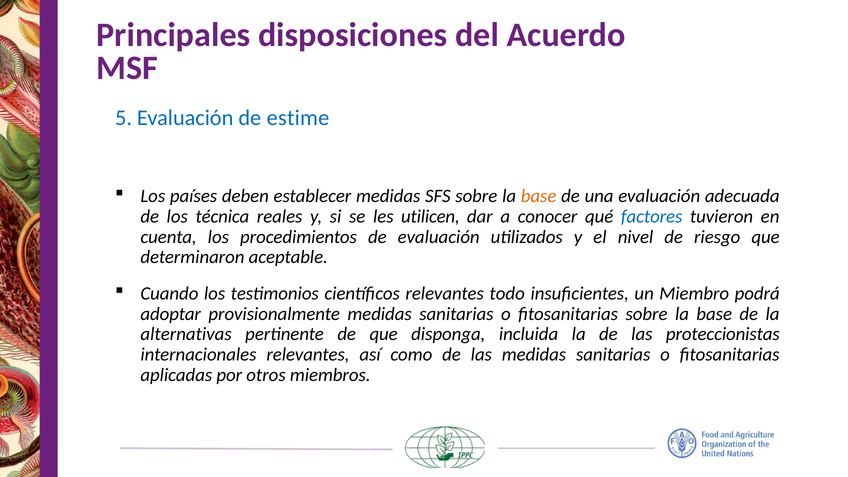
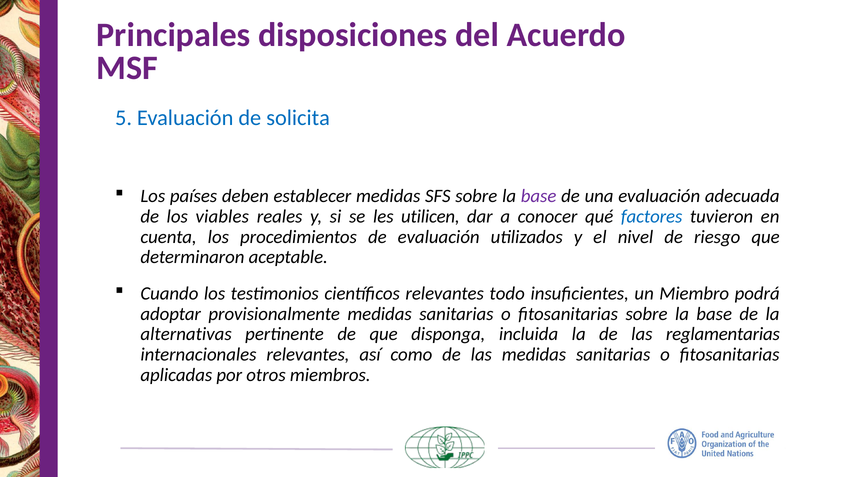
estime: estime -> solicita
base at (539, 196) colour: orange -> purple
técnica: técnica -> viables
proteccionistas: proteccionistas -> reglamentarias
